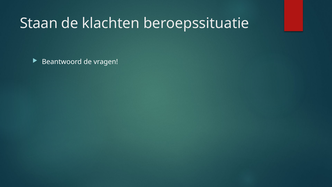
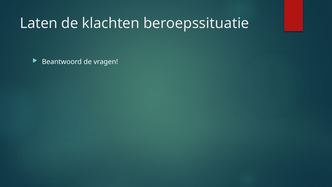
Staan: Staan -> Laten
